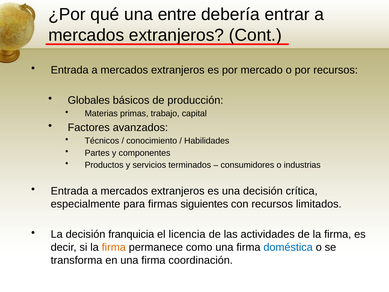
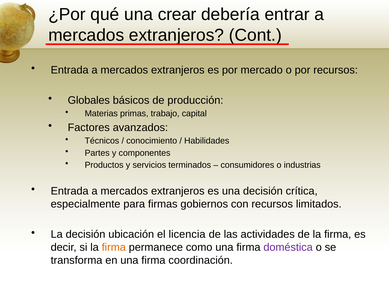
entre: entre -> crear
siguientes: siguientes -> gobiernos
franquicia: franquicia -> ubicación
doméstica colour: blue -> purple
